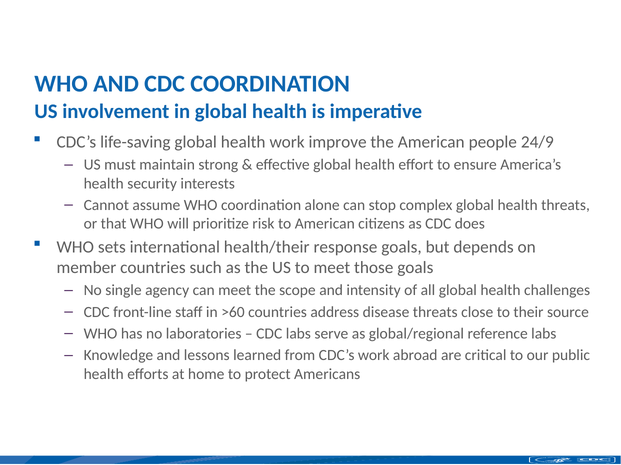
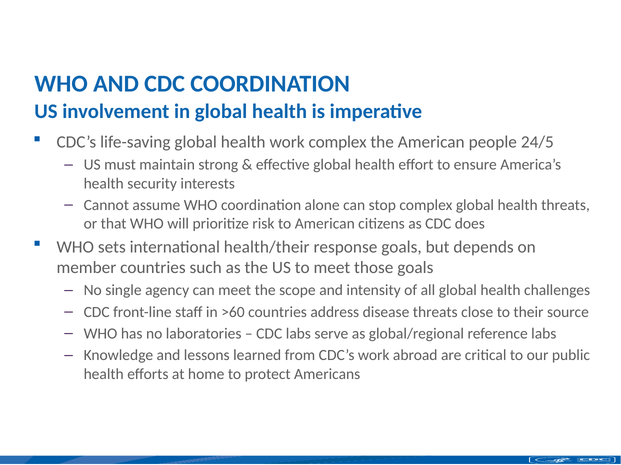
work improve: improve -> complex
24/9: 24/9 -> 24/5
